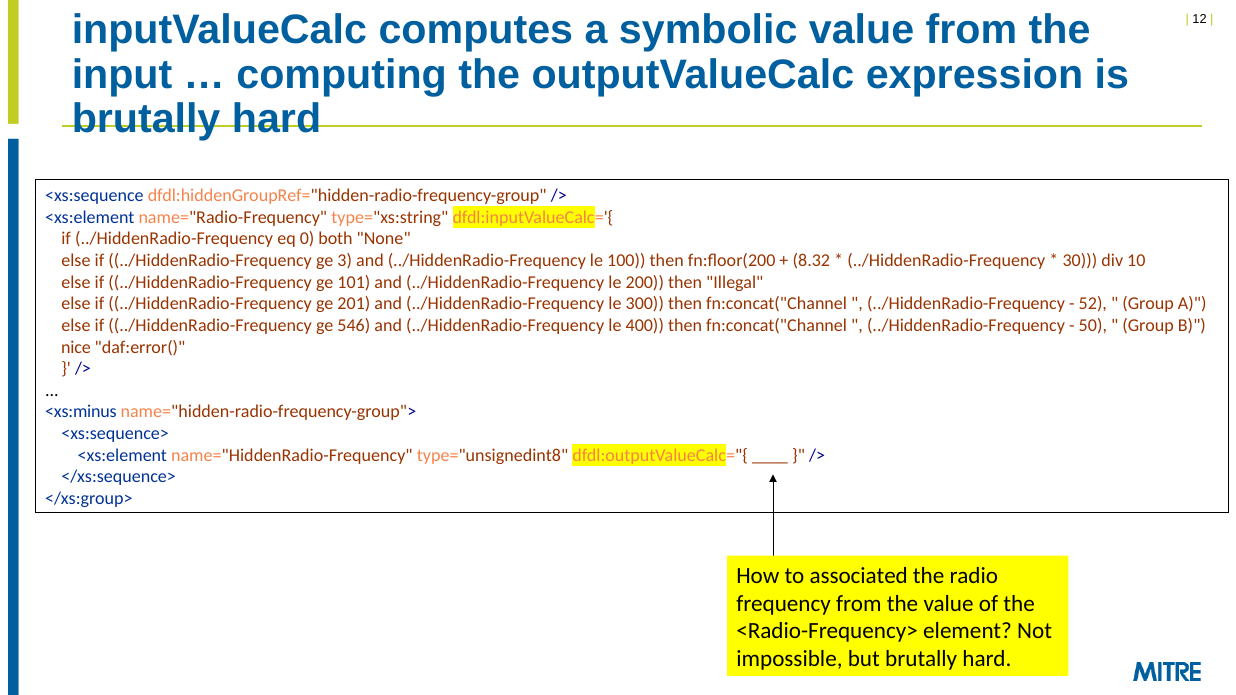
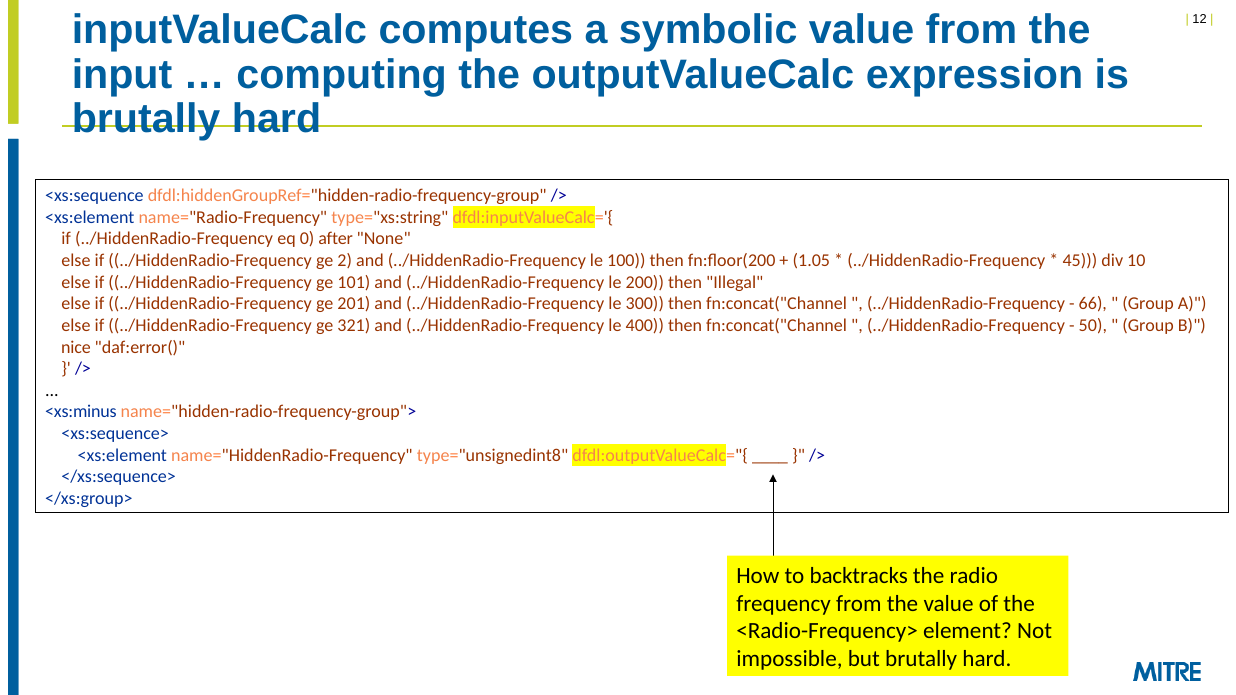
both: both -> after
3: 3 -> 2
8.32: 8.32 -> 1.05
30: 30 -> 45
52: 52 -> 66
546: 546 -> 321
associated: associated -> backtracks
